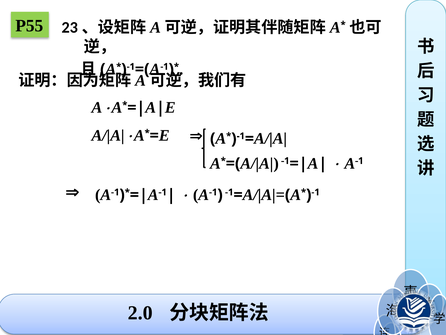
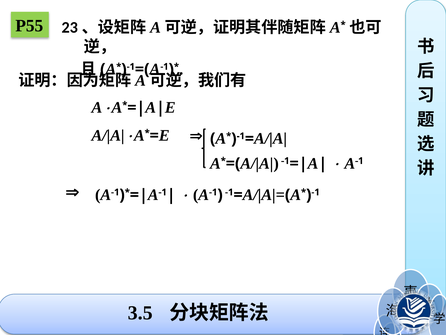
2.0: 2.0 -> 3.5
